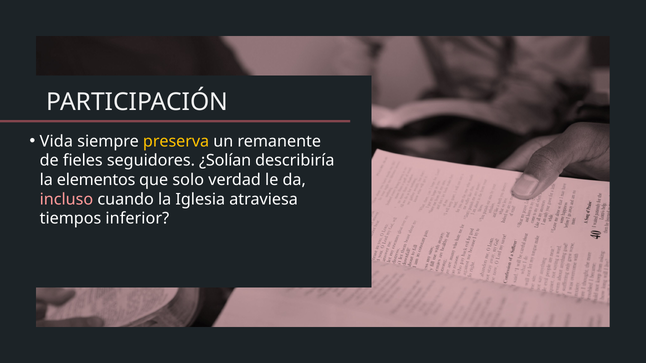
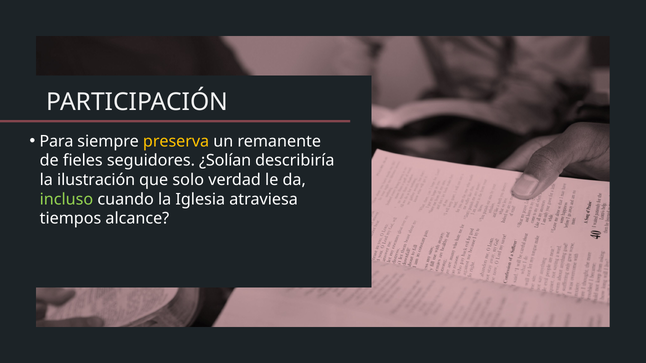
Vida: Vida -> Para
elementos: elementos -> ilustración
incluso colour: pink -> light green
inferior: inferior -> alcance
